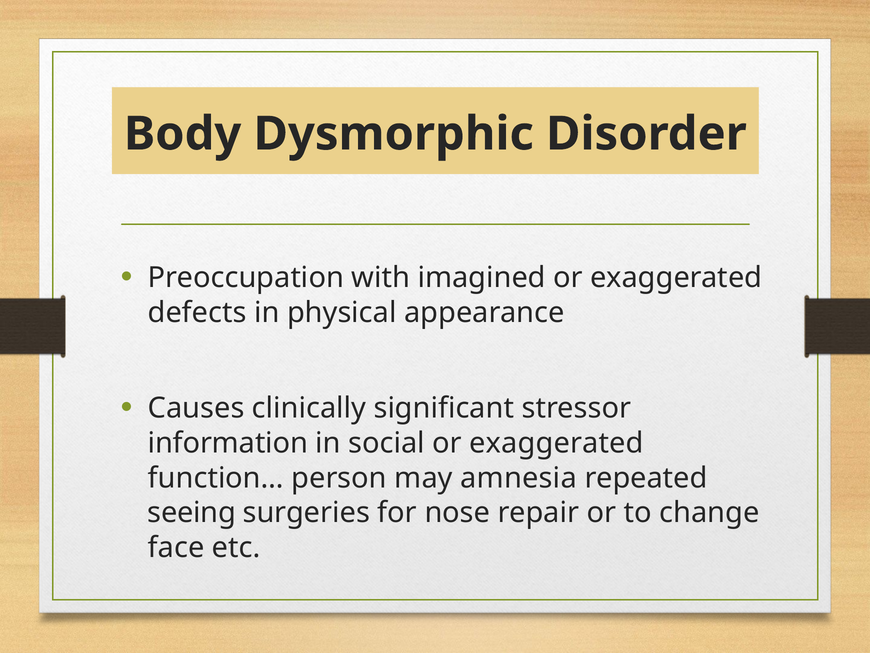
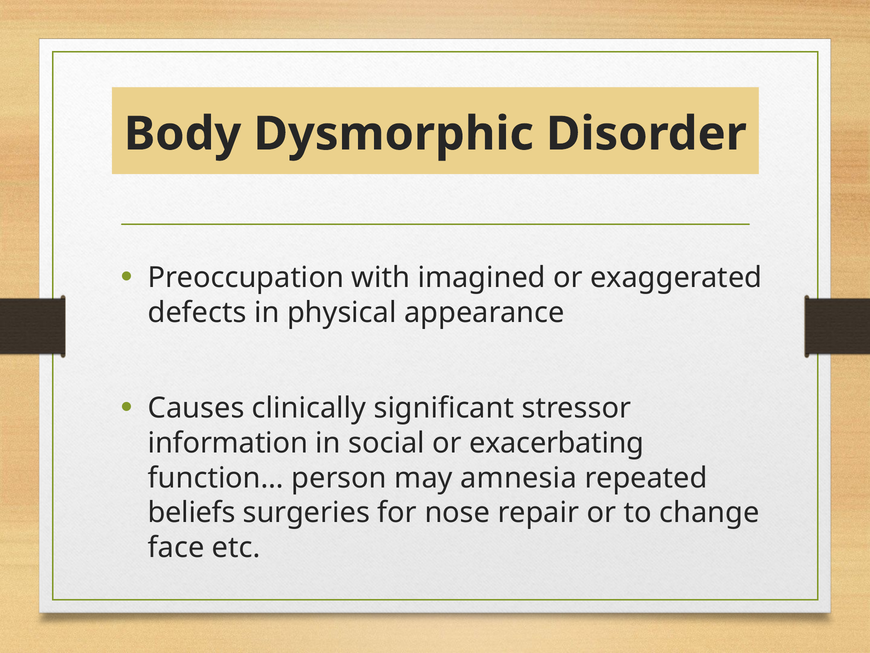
social or exaggerated: exaggerated -> exacerbating
seeing: seeing -> beliefs
